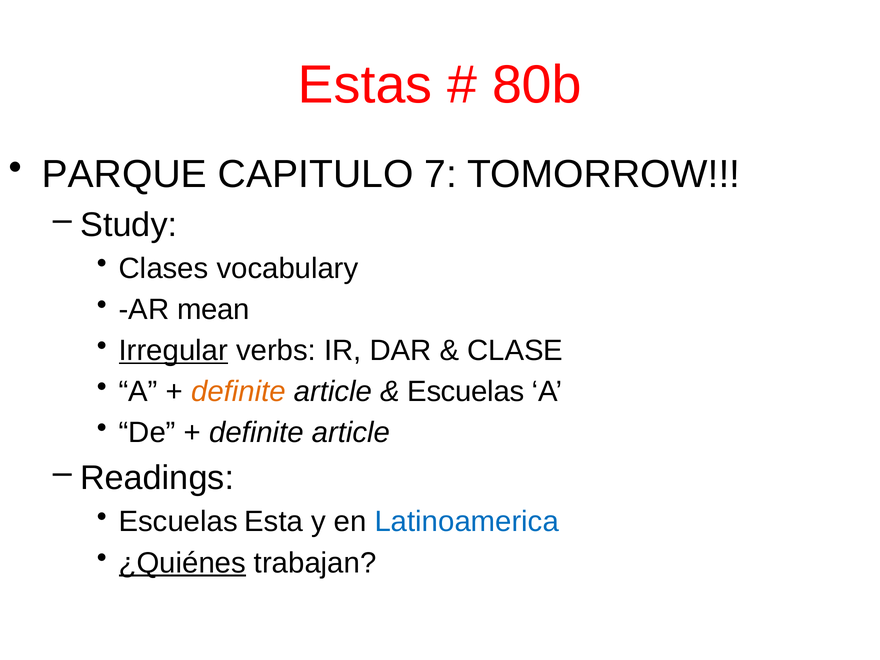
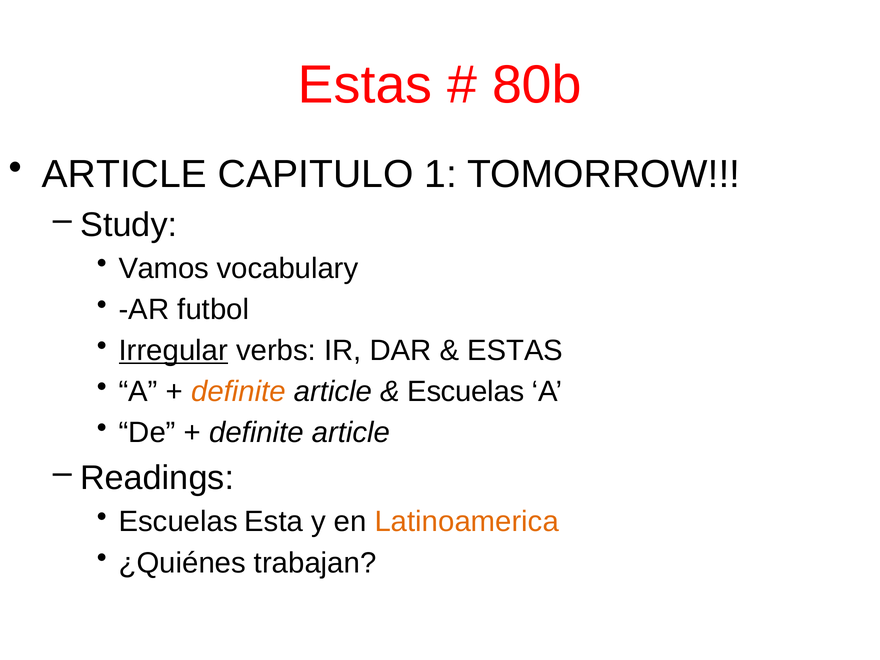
PARQUE at (124, 174): PARQUE -> ARTICLE
7: 7 -> 1
Clases: Clases -> Vamos
mean: mean -> futbol
CLASE at (515, 351): CLASE -> ESTAS
Latinoamerica colour: blue -> orange
¿Quiénes underline: present -> none
